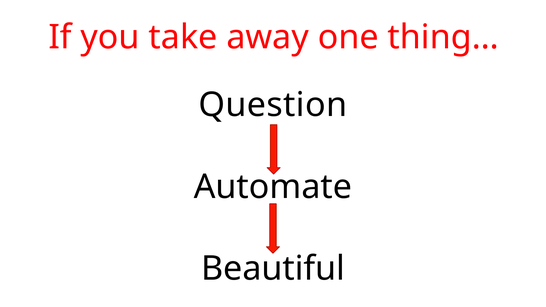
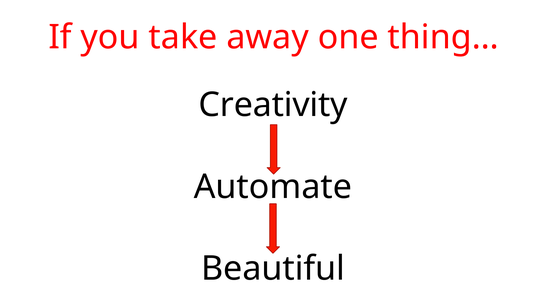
Question: Question -> Creativity
